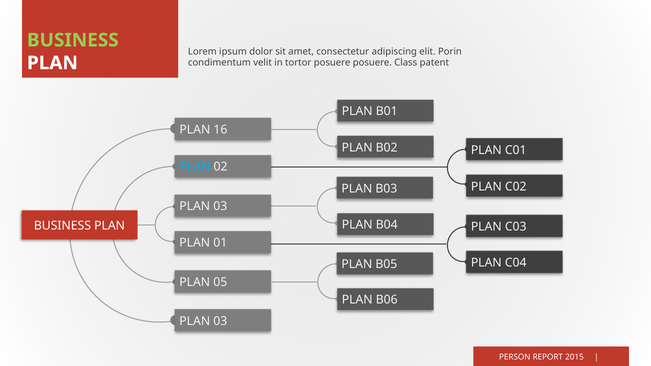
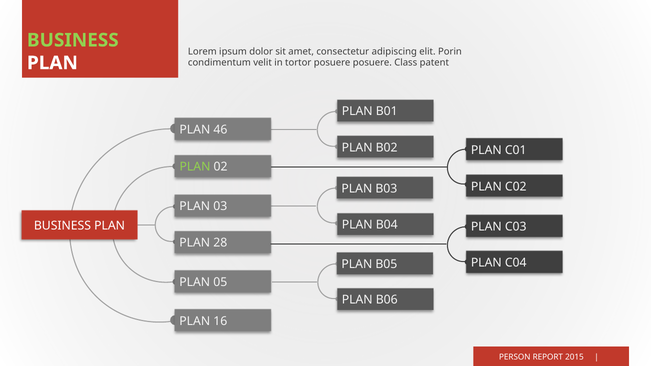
16: 16 -> 46
PLAN at (195, 167) colour: light blue -> light green
01: 01 -> 28
03 at (220, 321): 03 -> 16
